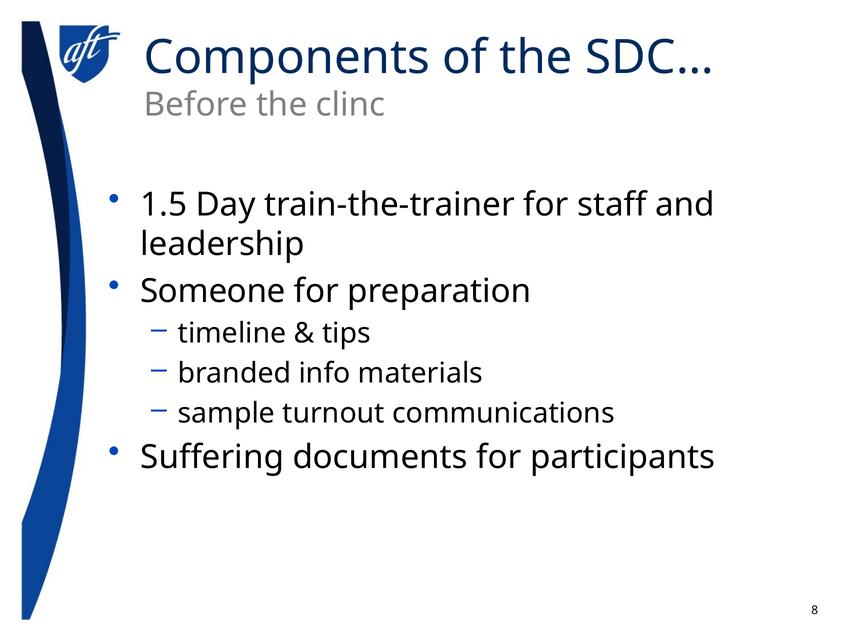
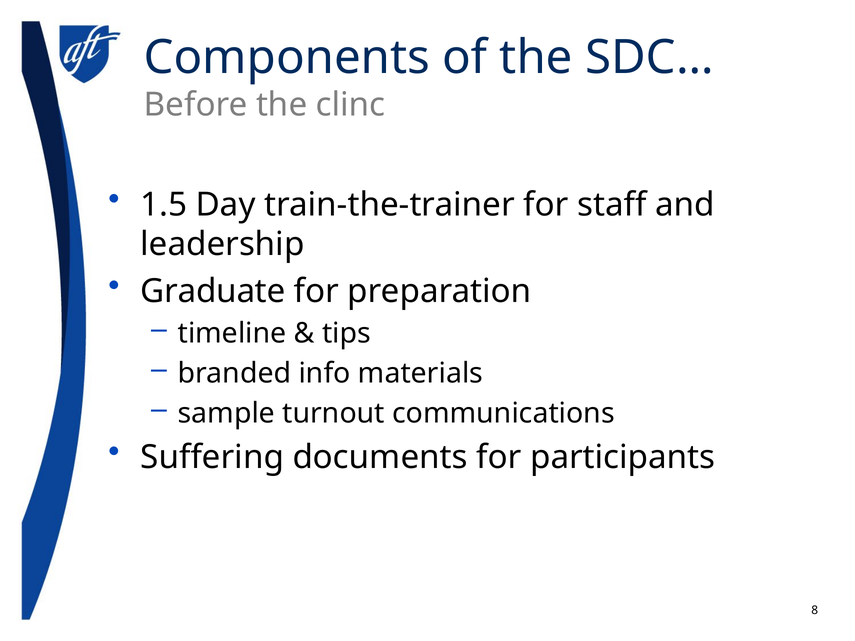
Someone: Someone -> Graduate
